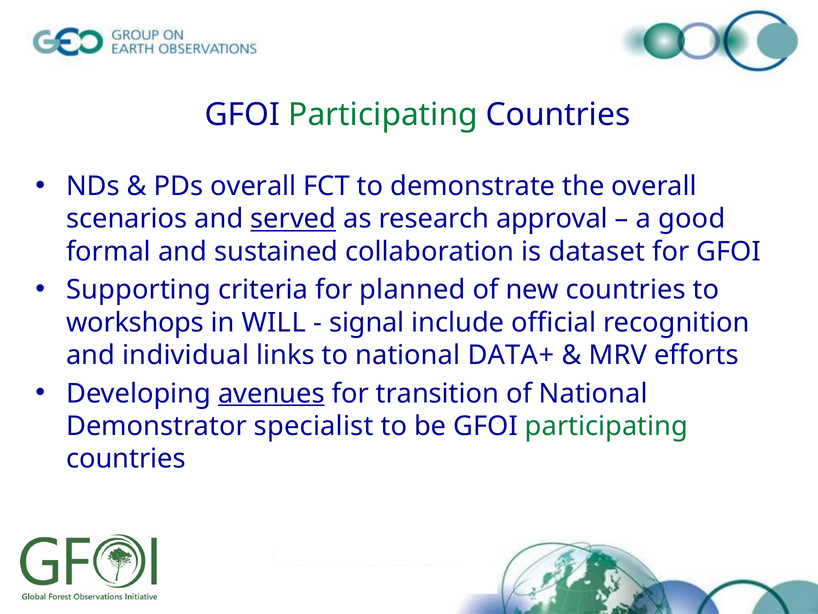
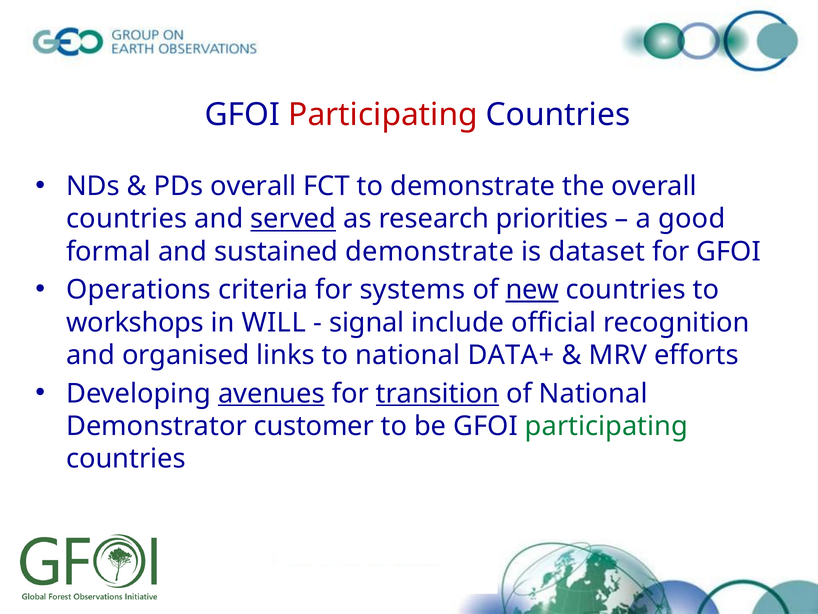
Participating at (383, 115) colour: green -> red
scenarios at (127, 219): scenarios -> countries
approval: approval -> priorities
sustained collaboration: collaboration -> demonstrate
Supporting: Supporting -> Operations
planned: planned -> systems
new underline: none -> present
individual: individual -> organised
transition underline: none -> present
specialist: specialist -> customer
